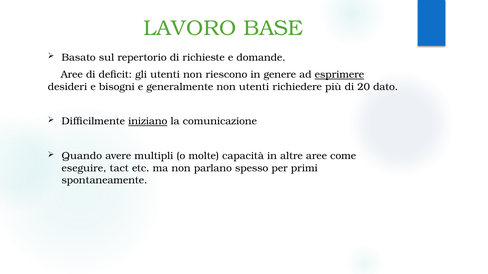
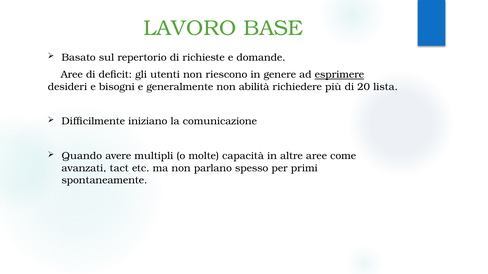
non utenti: utenti -> abilità
dato: dato -> lista
iniziano underline: present -> none
eseguire: eseguire -> avanzati
